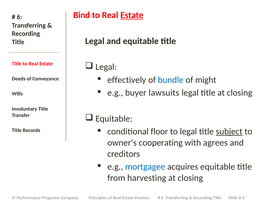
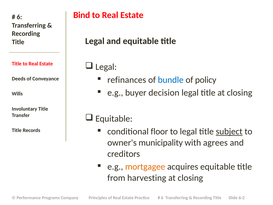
Estate at (132, 15) underline: present -> none
effectively: effectively -> refinances
might: might -> policy
lawsuits: lawsuits -> decision
cooperating: cooperating -> municipality
mortgagee colour: blue -> orange
